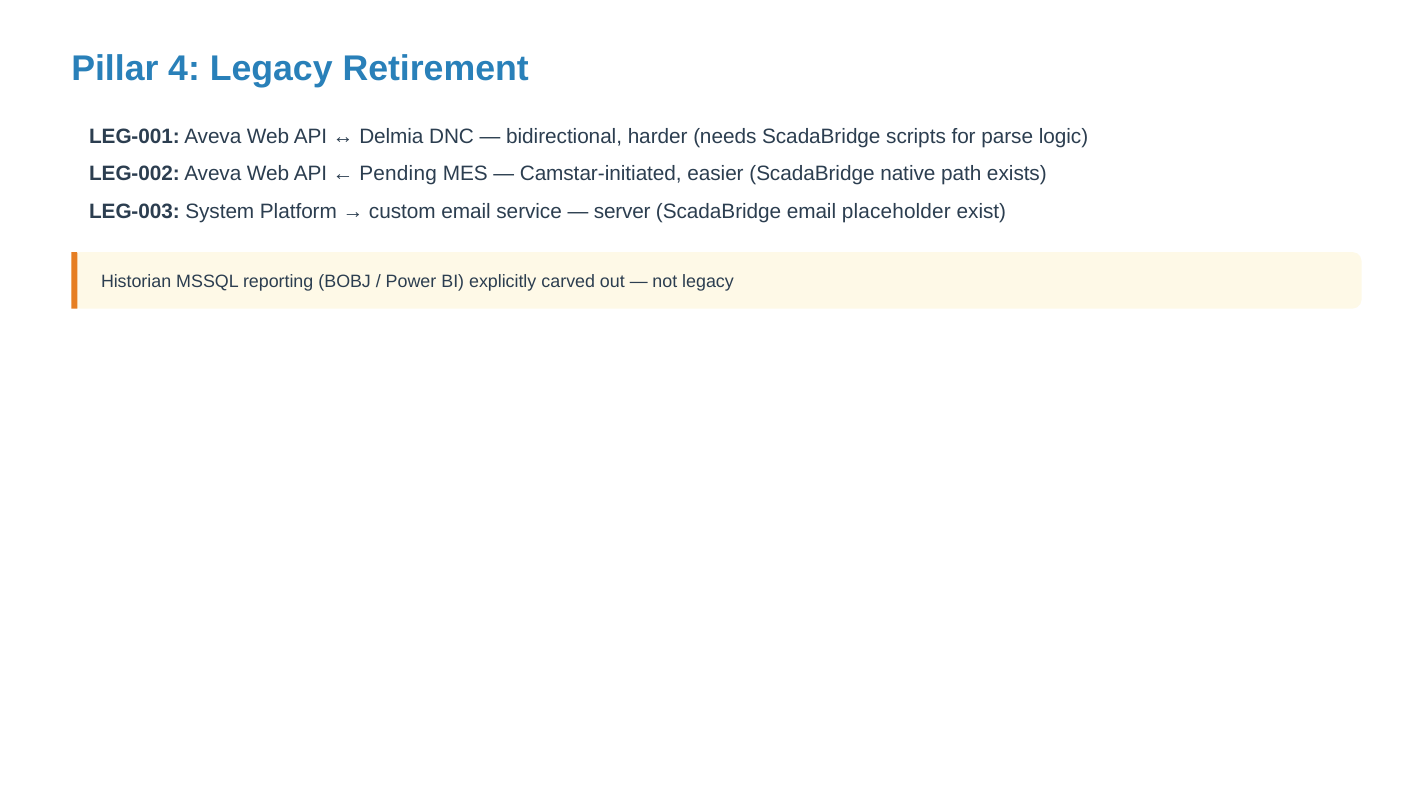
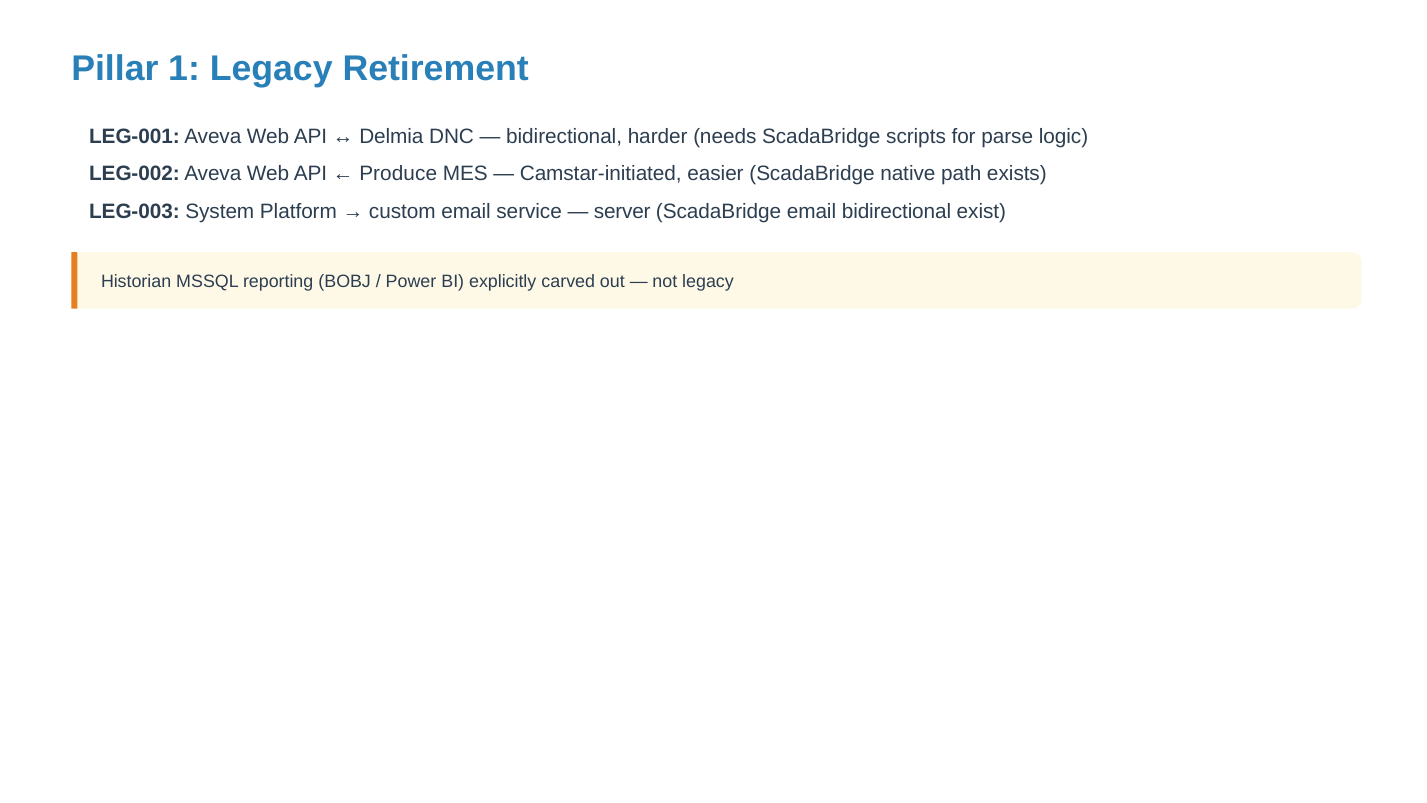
4: 4 -> 1
Pending: Pending -> Produce
email placeholder: placeholder -> bidirectional
